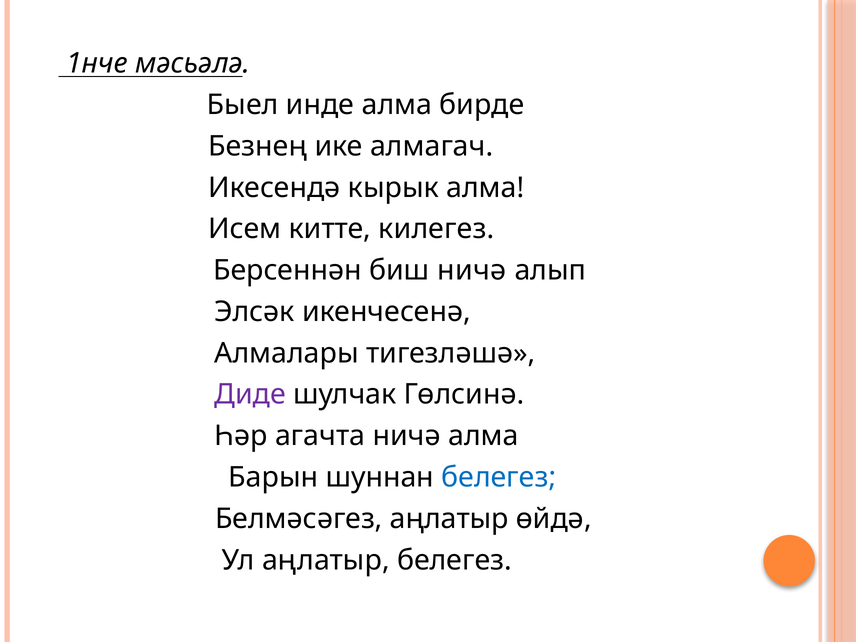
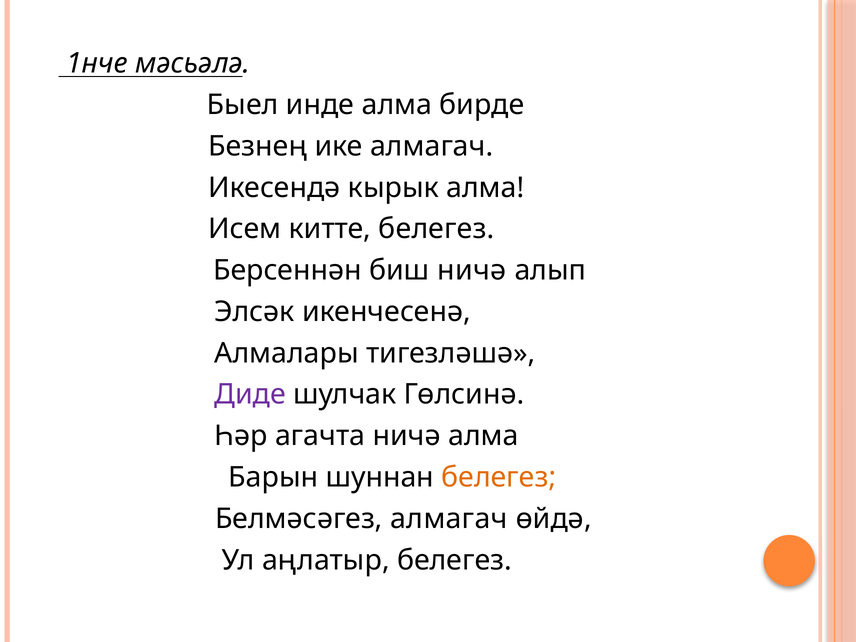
китте килегез: килегез -> белегез
белегез at (499, 477) colour: blue -> orange
Белмәсәгез аңлатыр: аңлатыр -> алмагач
